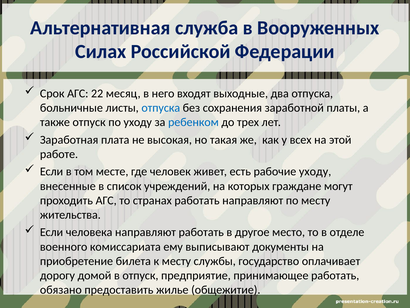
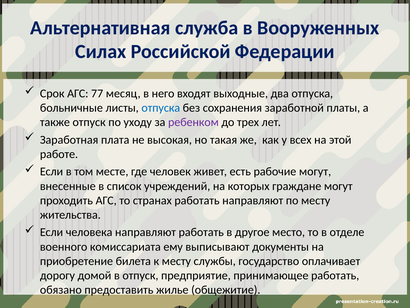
22: 22 -> 77
ребенком colour: blue -> purple
рабочие уходу: уходу -> могут
